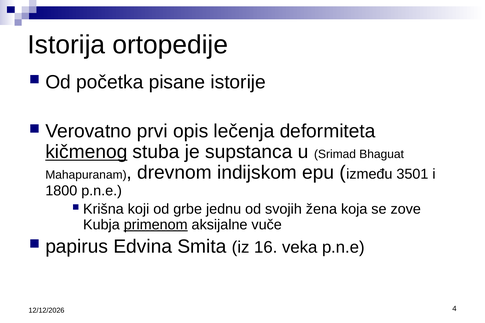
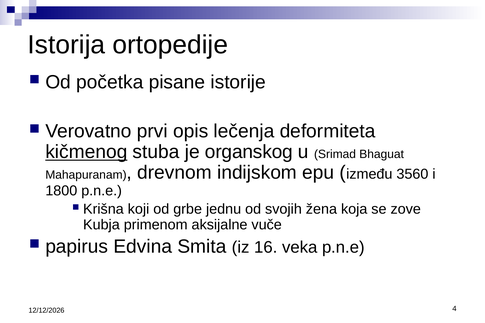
supstanca: supstanca -> organskog
3501: 3501 -> 3560
primenom underline: present -> none
